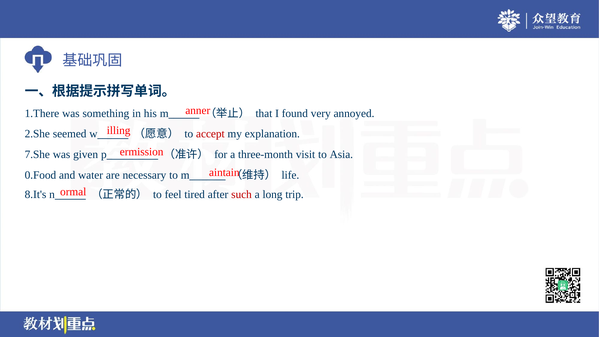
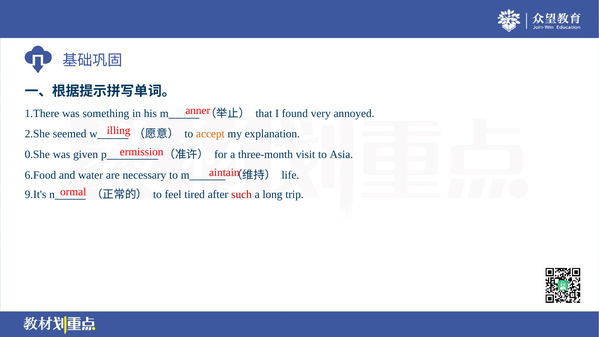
accept colour: red -> orange
7.She: 7.She -> 0.She
0.Food: 0.Food -> 6.Food
8.It's: 8.It's -> 9.It's
